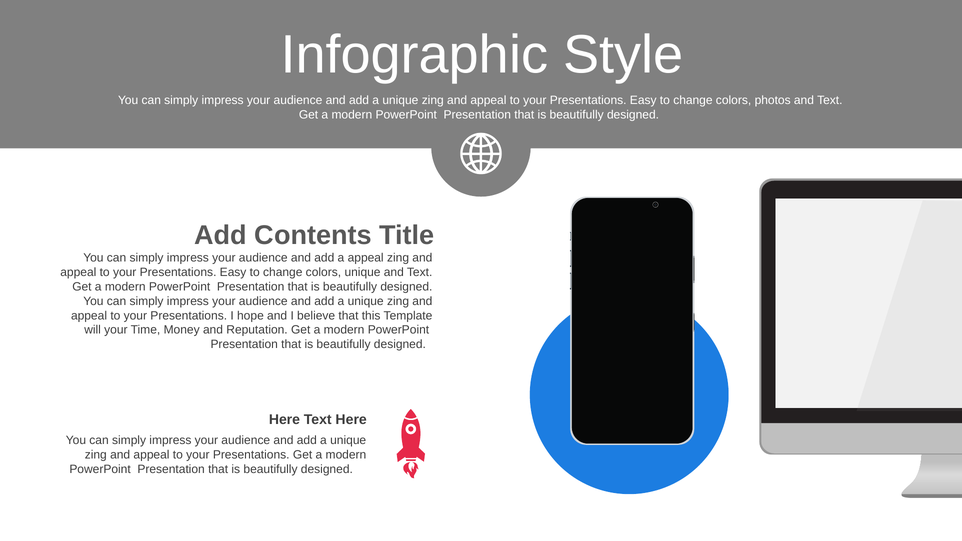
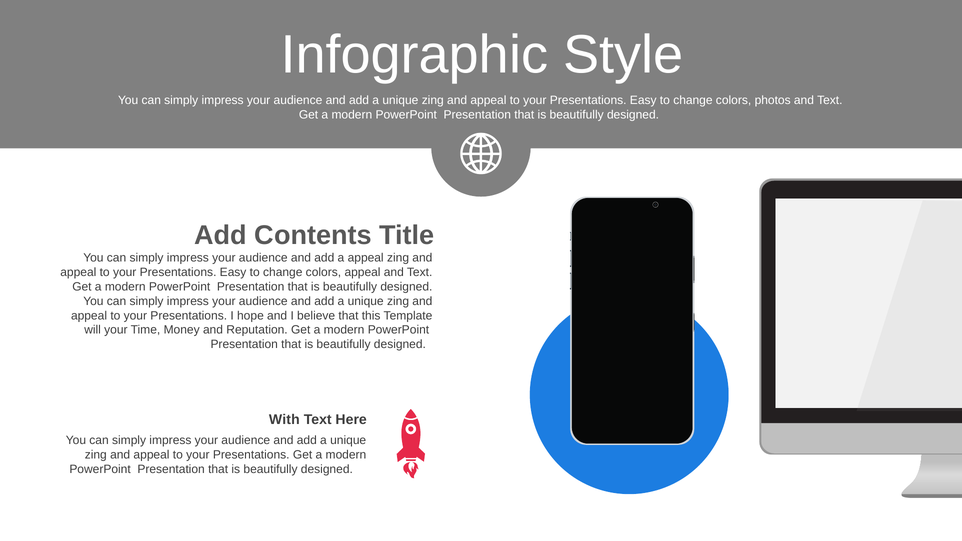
colors unique: unique -> appeal
Here at (284, 420): Here -> With
